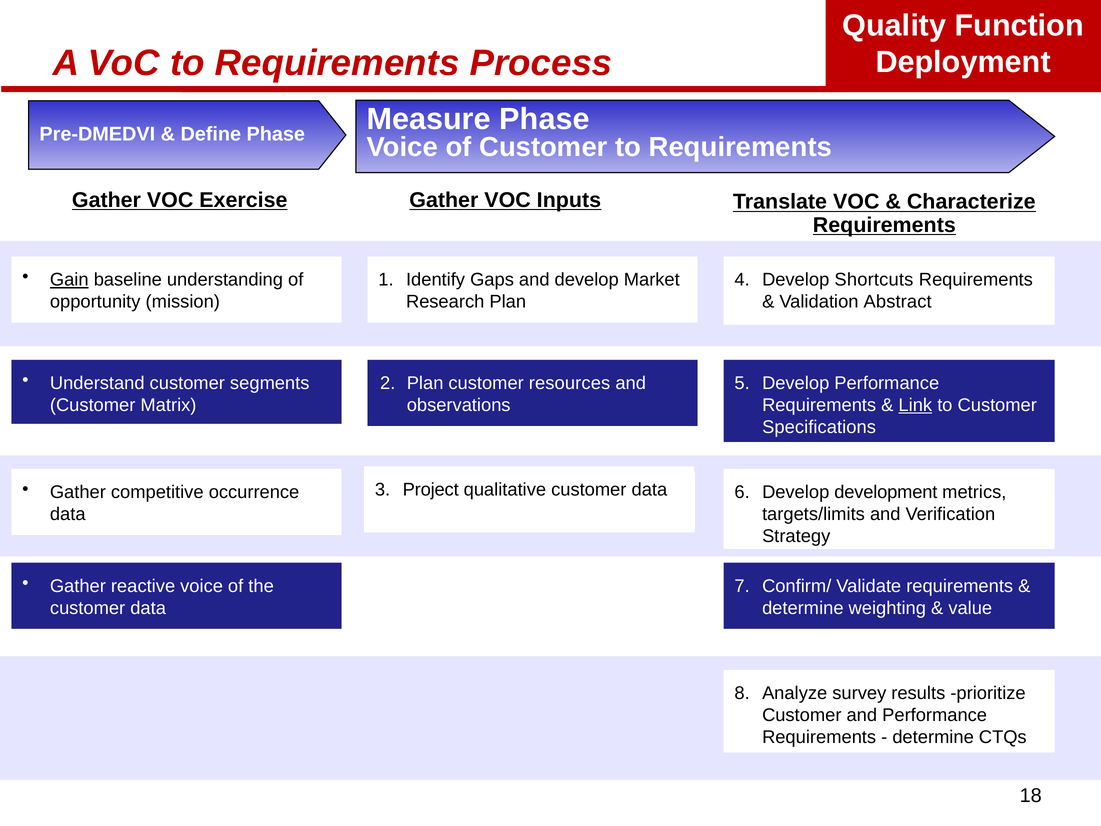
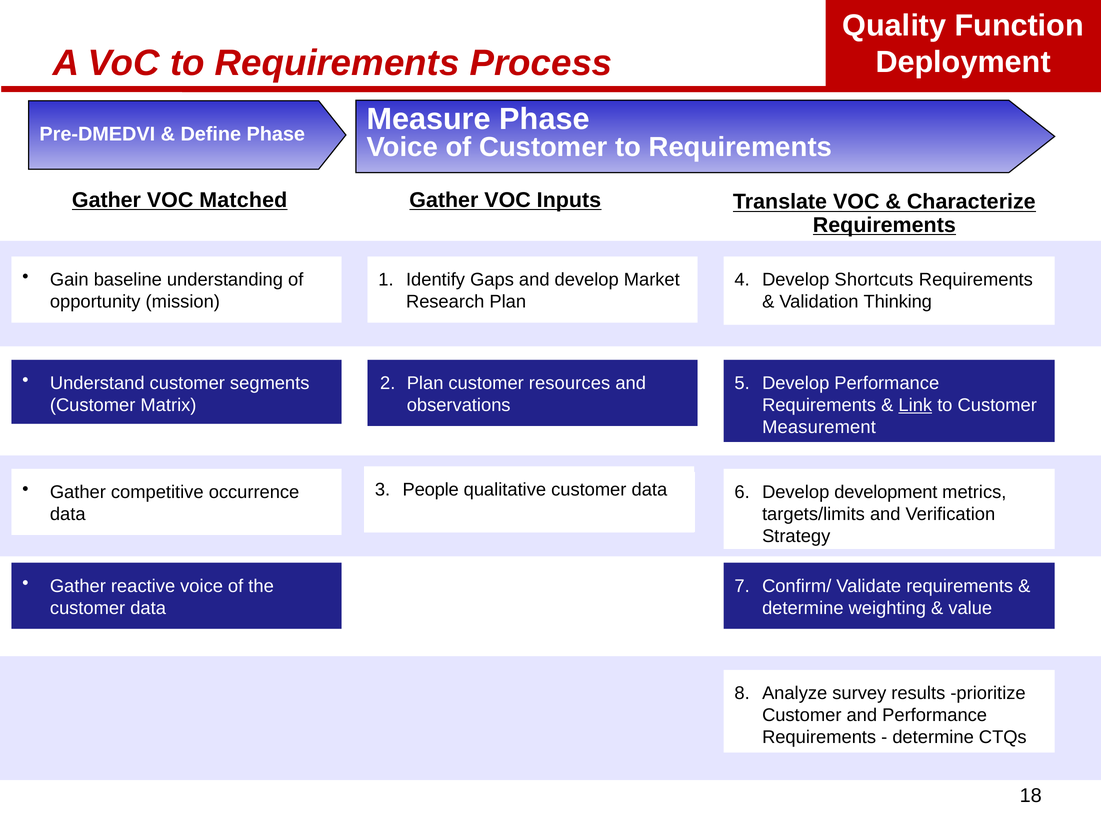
Exercise: Exercise -> Matched
Gain underline: present -> none
Abstract: Abstract -> Thinking
Specifications: Specifications -> Measurement
Project: Project -> People
